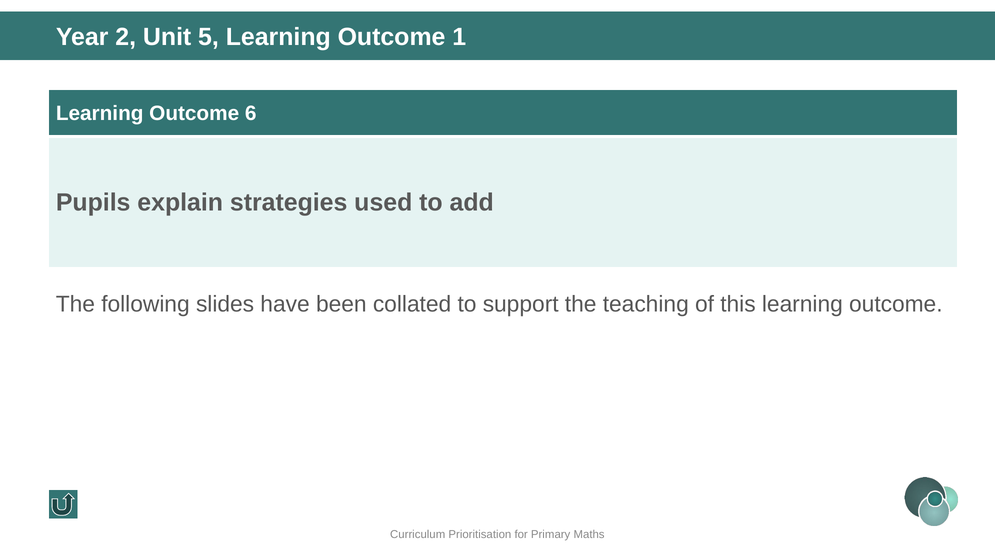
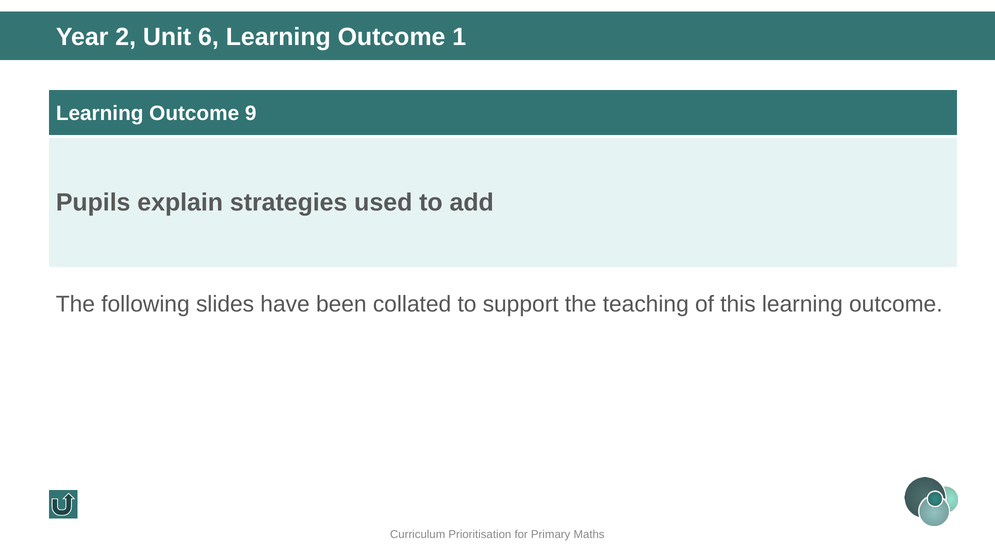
5: 5 -> 6
6: 6 -> 9
